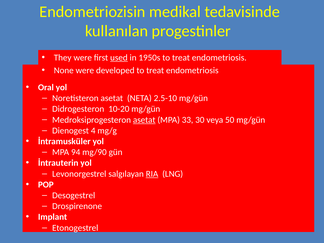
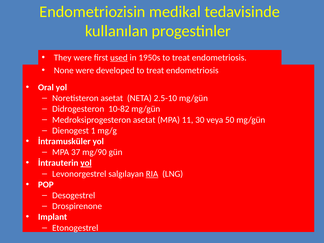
10-20: 10-20 -> 10-82
asetat at (144, 120) underline: present -> none
33: 33 -> 11
4: 4 -> 1
94: 94 -> 37
yol at (86, 163) underline: none -> present
